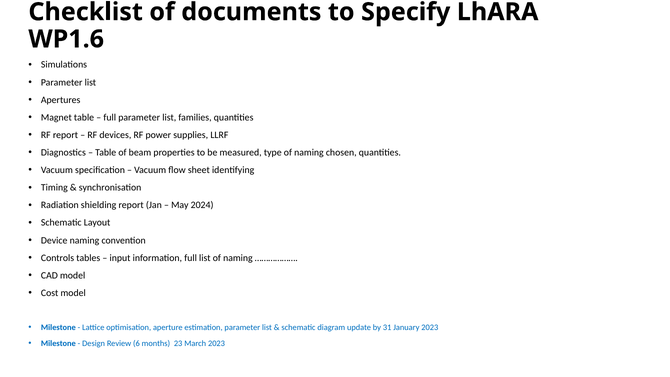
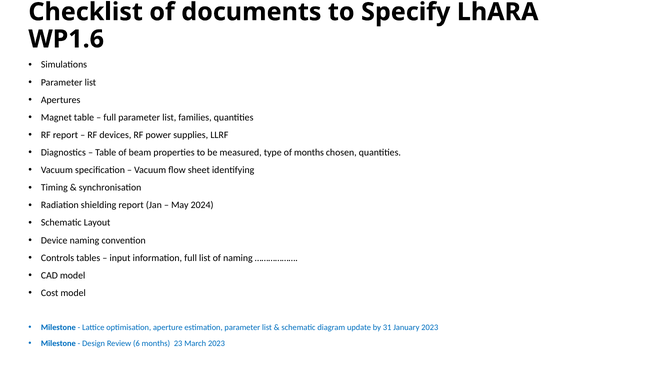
type of naming: naming -> months
